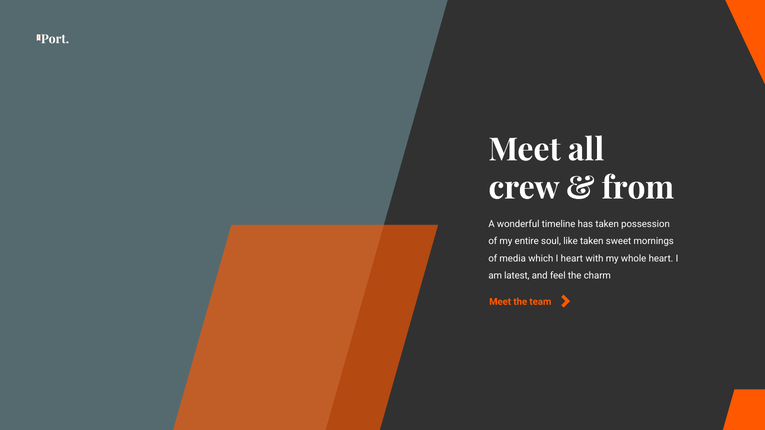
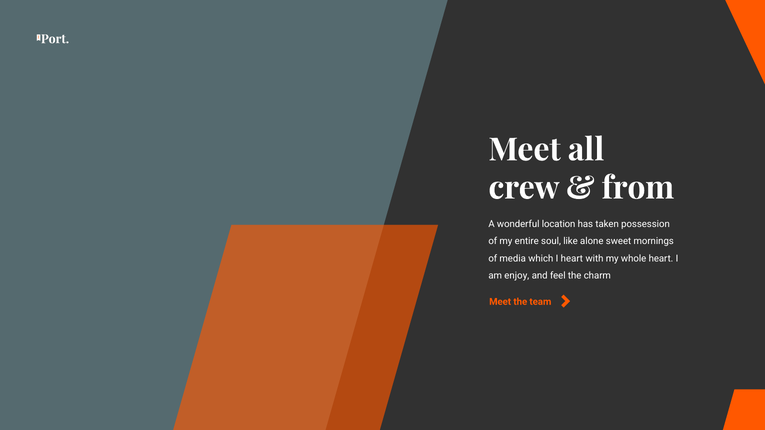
timeline: timeline -> location
like taken: taken -> alone
latest: latest -> enjoy
